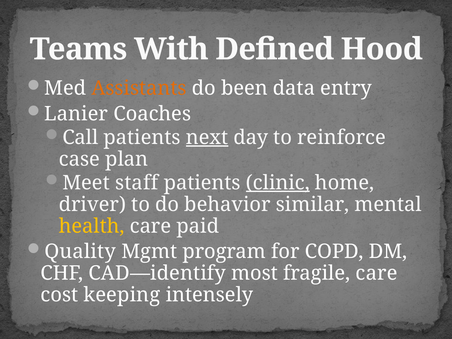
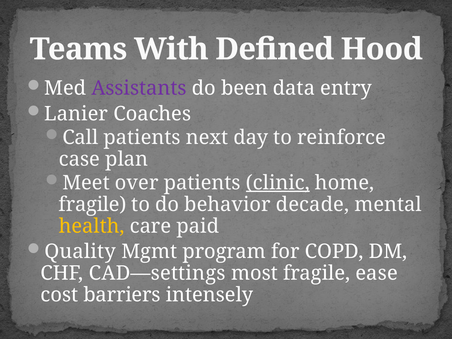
Assistants colour: orange -> purple
next underline: present -> none
staff: staff -> over
driver at (92, 204): driver -> fragile
similar: similar -> decade
CAD—identify: CAD—identify -> CAD—settings
fragile care: care -> ease
keeping: keeping -> barriers
